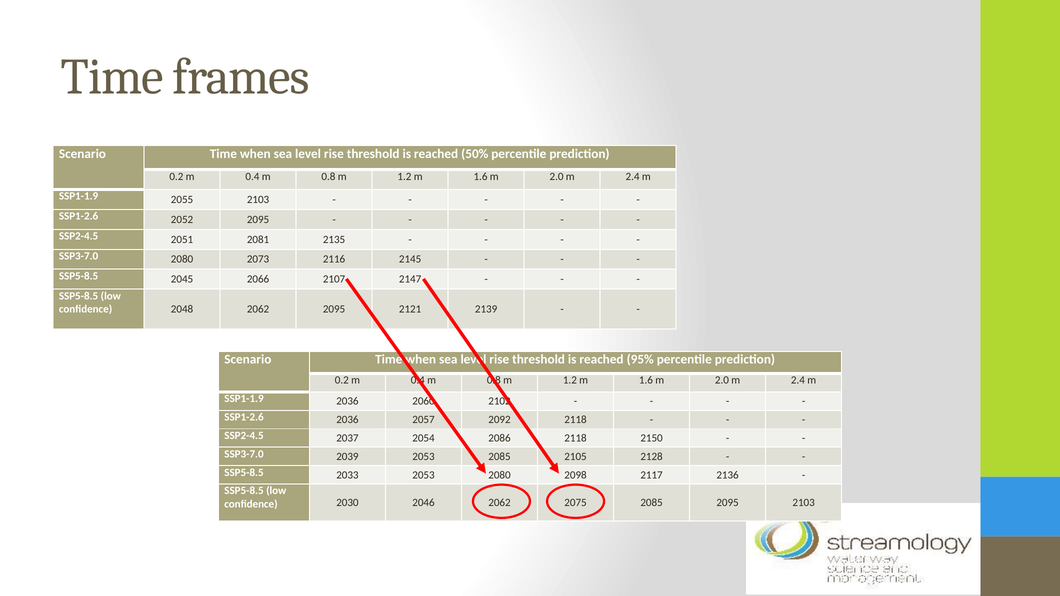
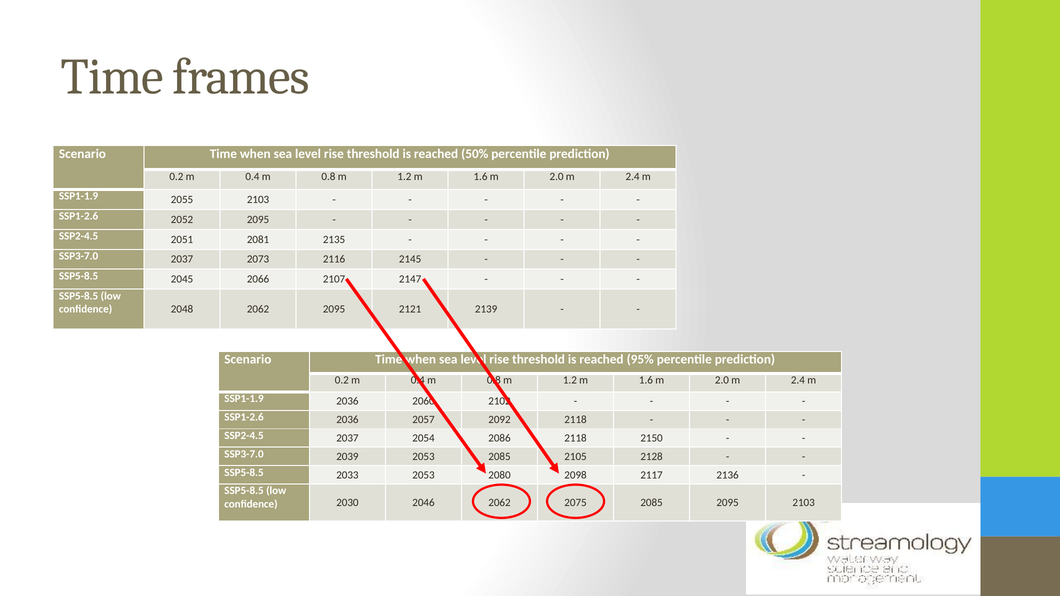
SSP3-7.0 2080: 2080 -> 2037
